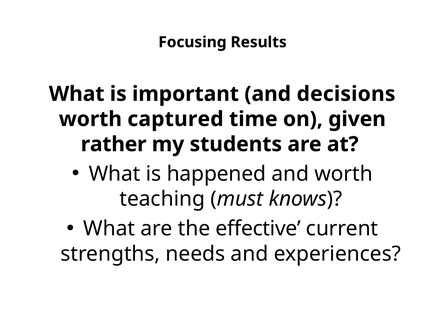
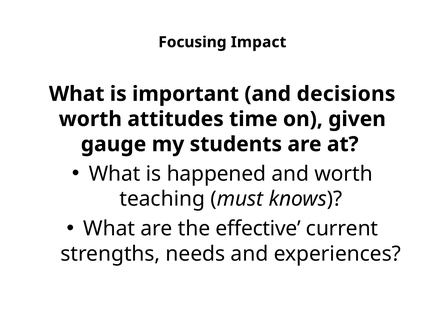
Results: Results -> Impact
captured: captured -> attitudes
rather: rather -> gauge
